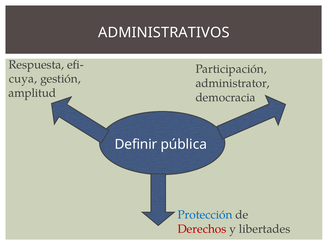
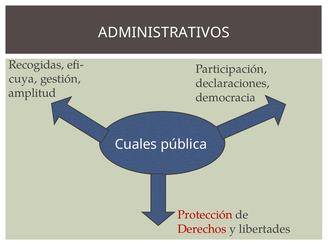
Respuesta: Respuesta -> Recogidas
administrator: administrator -> declaraciones
Definir: Definir -> Cuales
Protección colour: blue -> red
